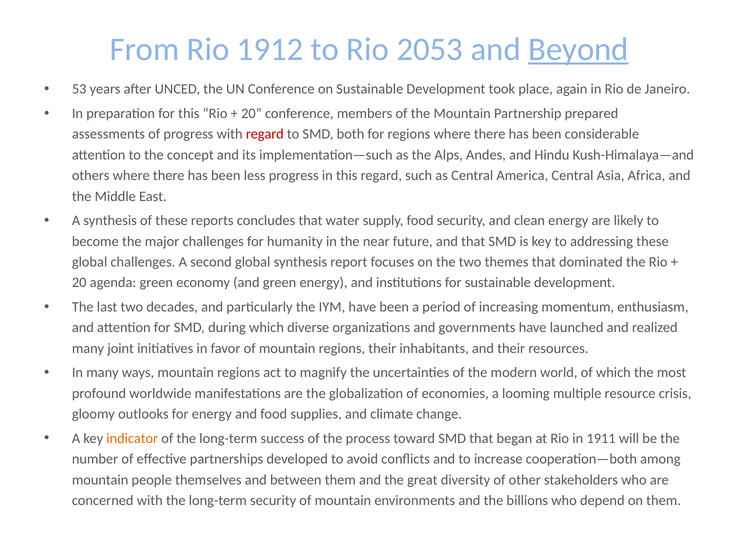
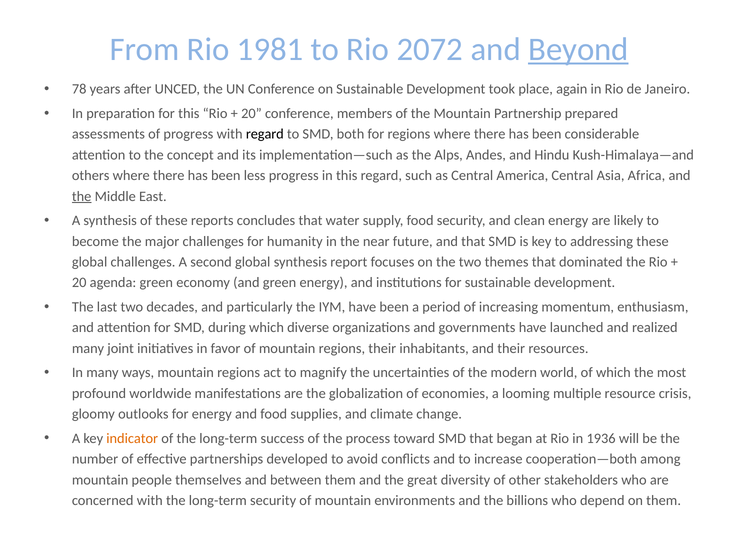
1912: 1912 -> 1981
2053: 2053 -> 2072
53: 53 -> 78
regard at (265, 134) colour: red -> black
the at (82, 196) underline: none -> present
1911: 1911 -> 1936
